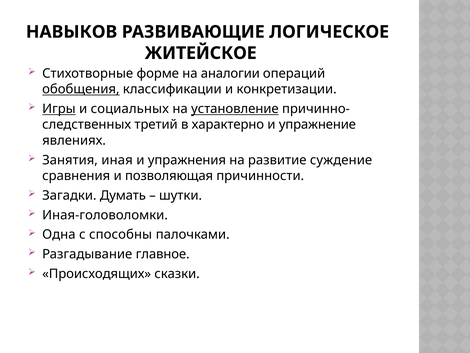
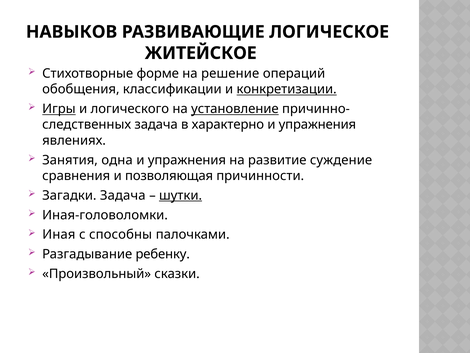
аналогии: аналогии -> решение
обобщения underline: present -> none
конкретизации underline: none -> present
социальных: социальных -> логического
третий at (156, 124): третий -> задача
упражнение at (317, 124): упражнение -> упражнения
иная: иная -> одна
Загадки Думать: Думать -> Задача
шутки underline: none -> present
Одна: Одна -> Иная
главное: главное -> ребенку
Происходящих: Происходящих -> Произвольный
